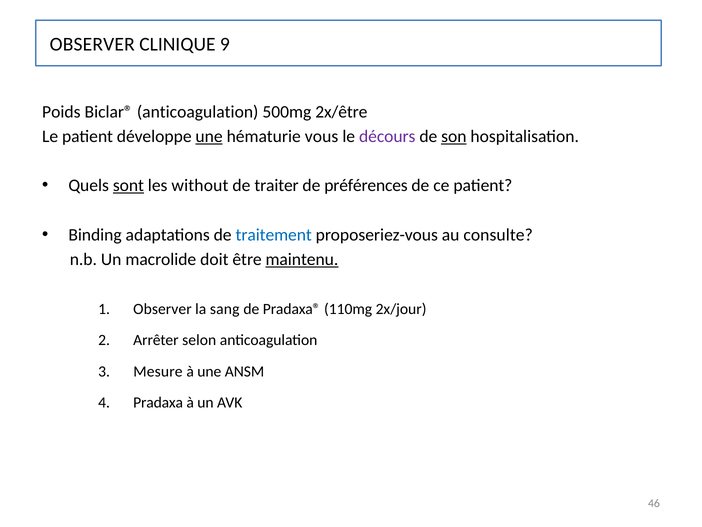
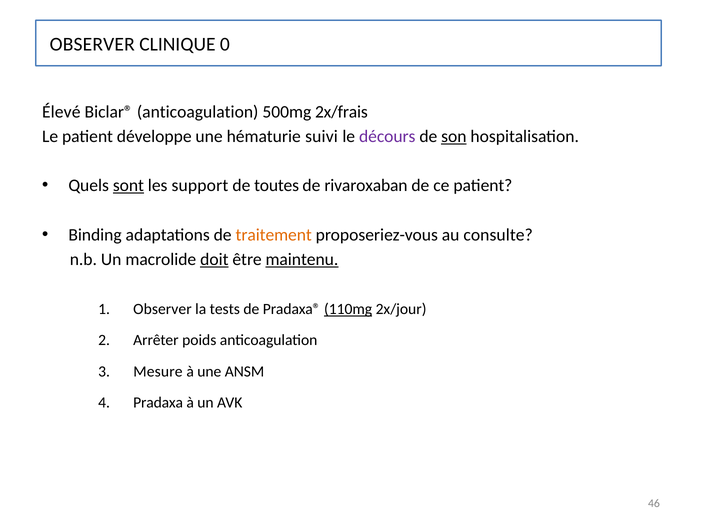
9: 9 -> 0
Poids: Poids -> Élevé
2x/être: 2x/être -> 2x/frais
une at (209, 136) underline: present -> none
vous: vous -> suivi
without: without -> support
traiter: traiter -> toutes
préférences: préférences -> rivaroxaban
traitement colour: blue -> orange
doit underline: none -> present
sang: sang -> tests
110mg underline: none -> present
selon: selon -> poids
